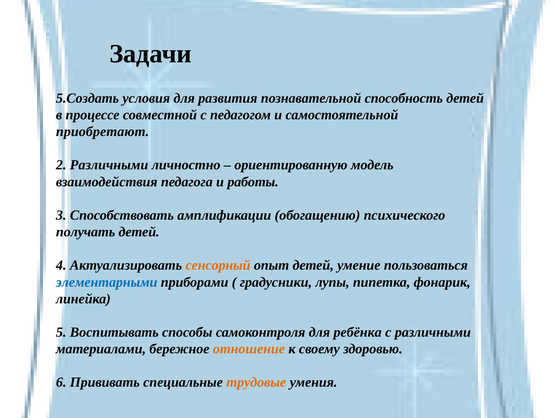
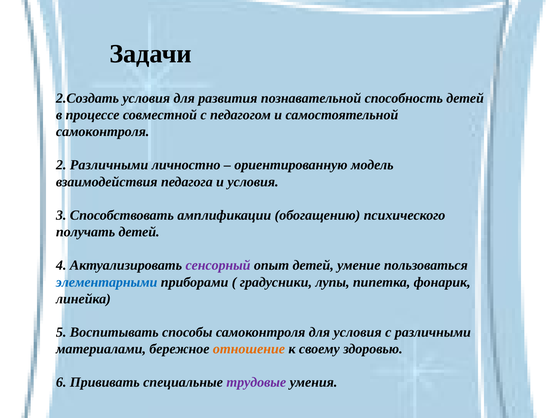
5.Создать: 5.Создать -> 2.Создать
приобретают at (103, 132): приобретают -> самоконтроля
и работы: работы -> условия
сенсорный colour: orange -> purple
для ребёнка: ребёнка -> условия
трудовые colour: orange -> purple
